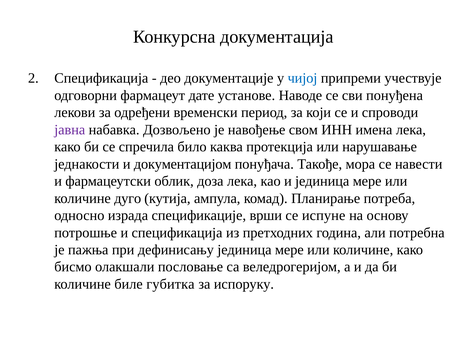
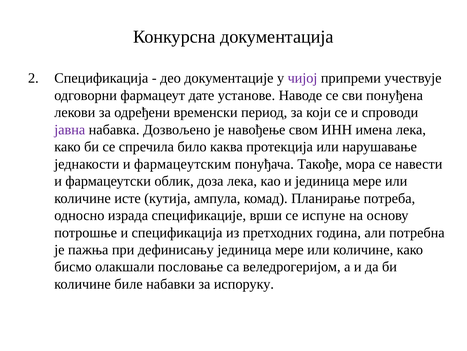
чијој colour: blue -> purple
документацијом: документацијом -> фармацеутским
дуго: дуго -> исте
губитка: губитка -> набавки
